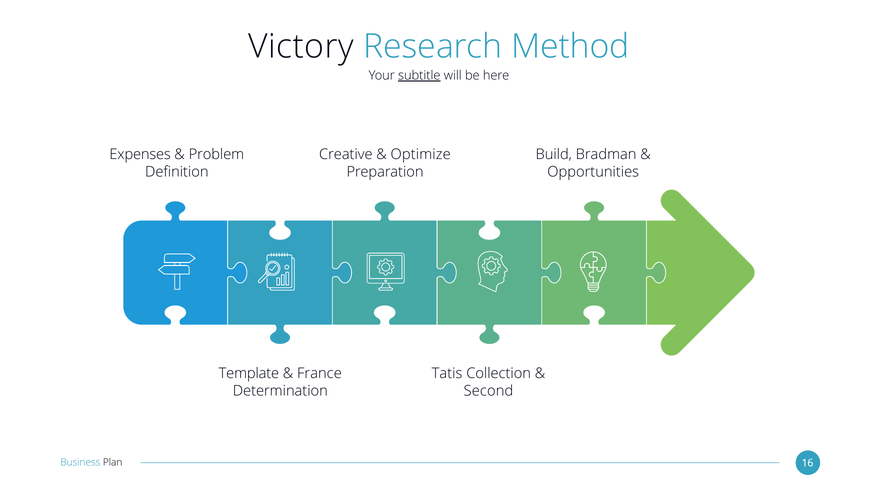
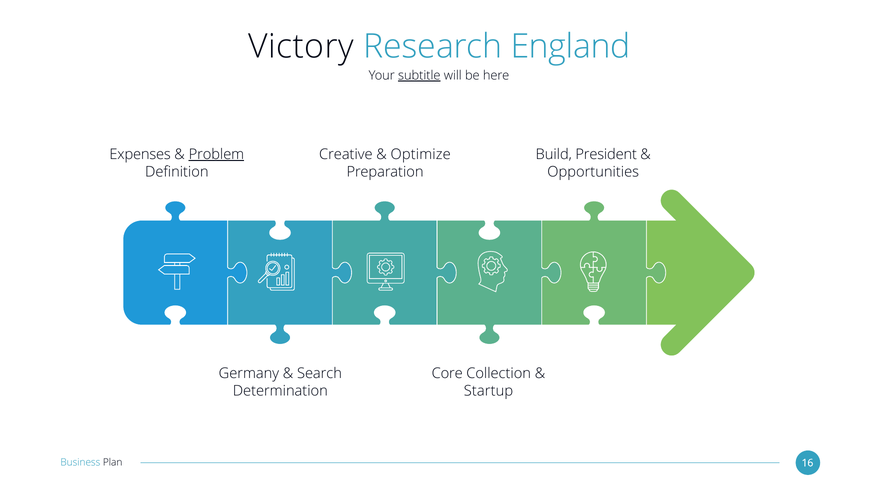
Method: Method -> England
Problem underline: none -> present
Bradman: Bradman -> President
Template: Template -> Germany
France: France -> Search
Tatis: Tatis -> Core
Second: Second -> Startup
